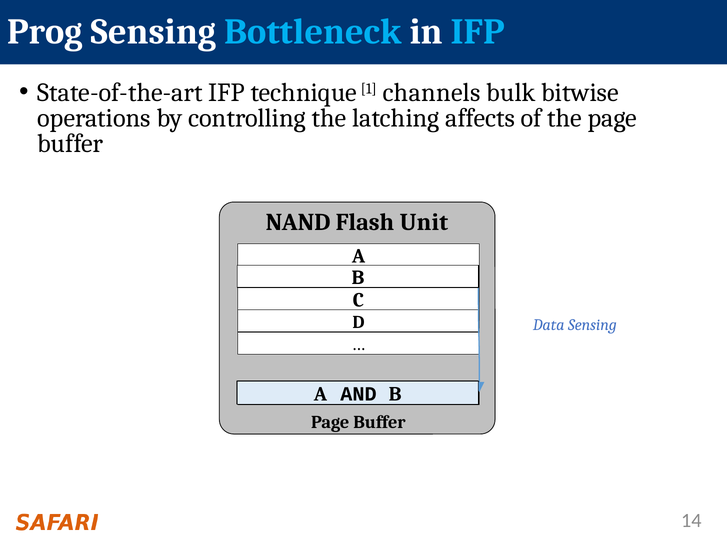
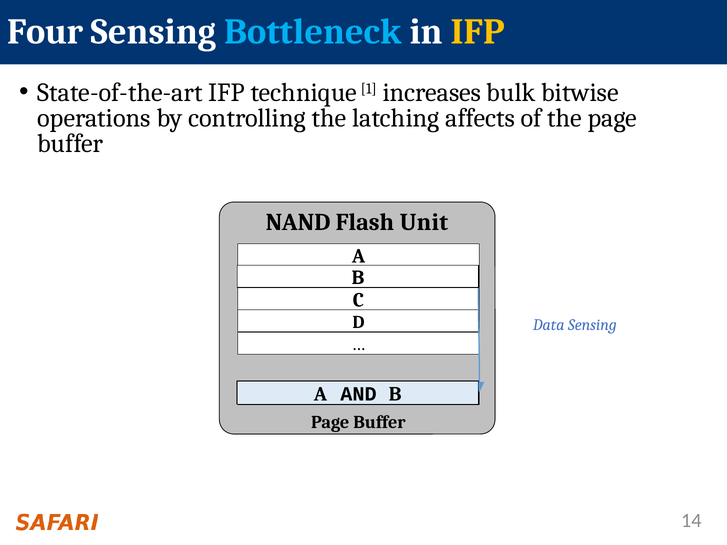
Prog: Prog -> Four
IFP at (478, 32) colour: light blue -> yellow
channels: channels -> increases
